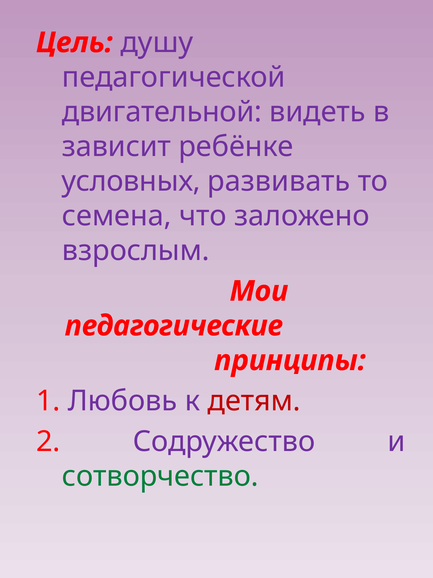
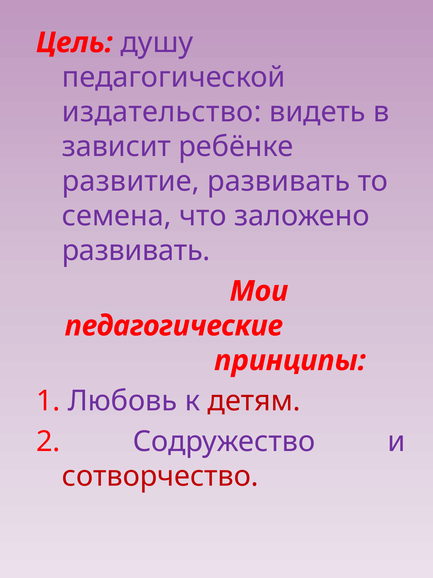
двигательной: двигательной -> издательство
условных: условных -> развитие
взрослым at (136, 250): взрослым -> развивать
сотворчество colour: green -> red
